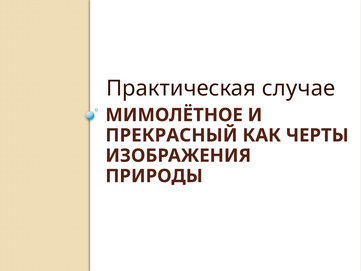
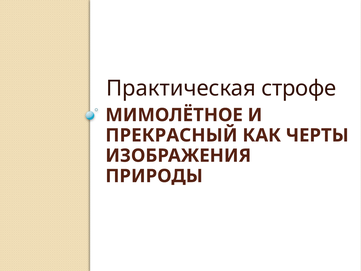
случае: случае -> строфе
